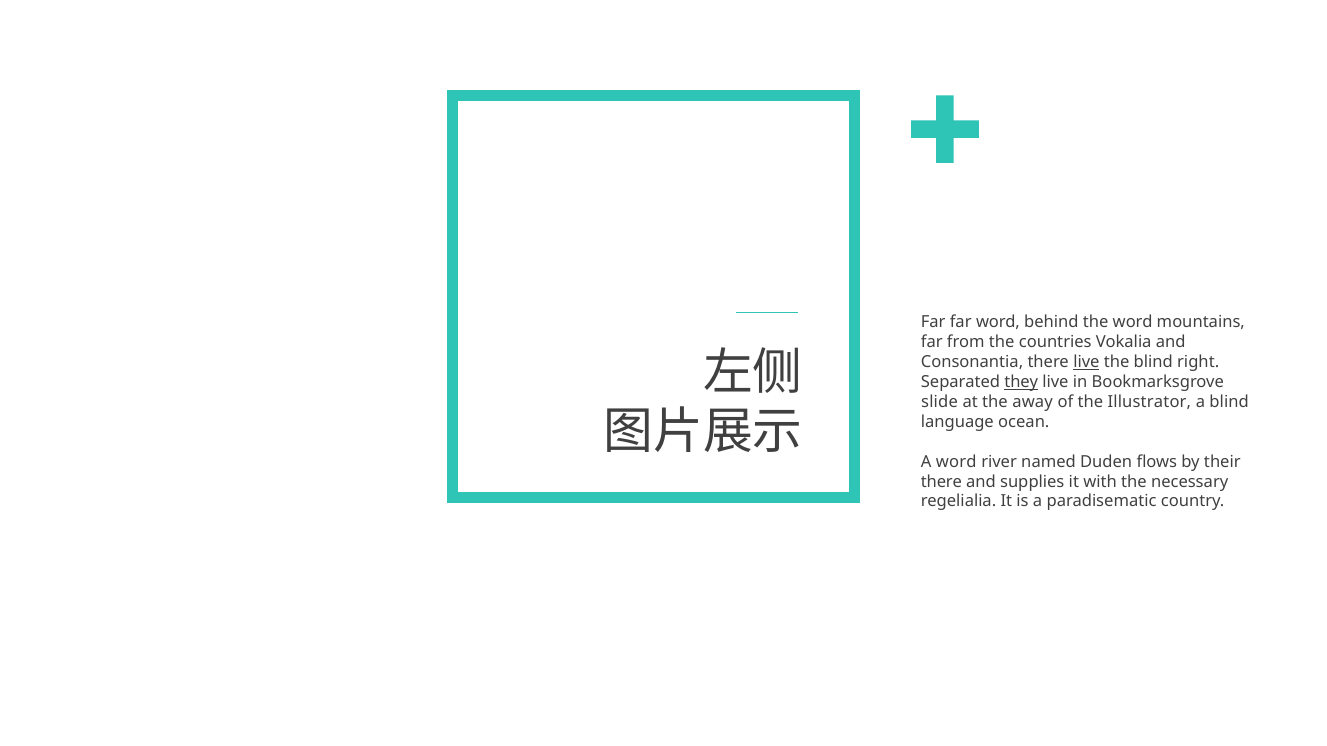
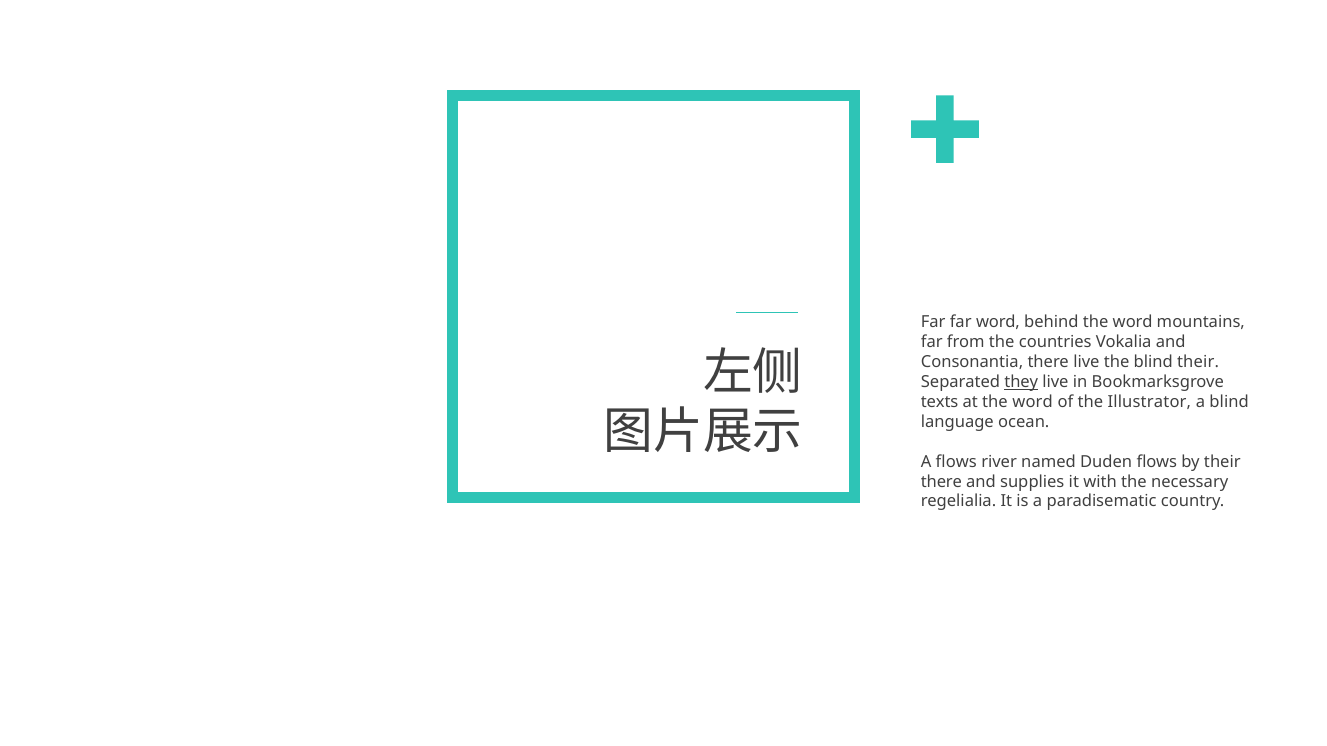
live at (1086, 362) underline: present -> none
blind right: right -> their
slide: slide -> texts
at the away: away -> word
A word: word -> flows
